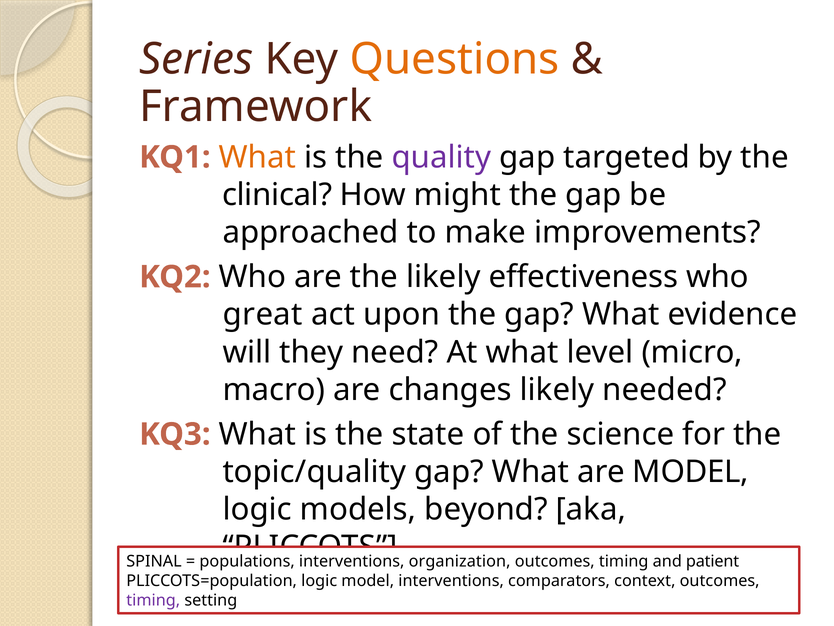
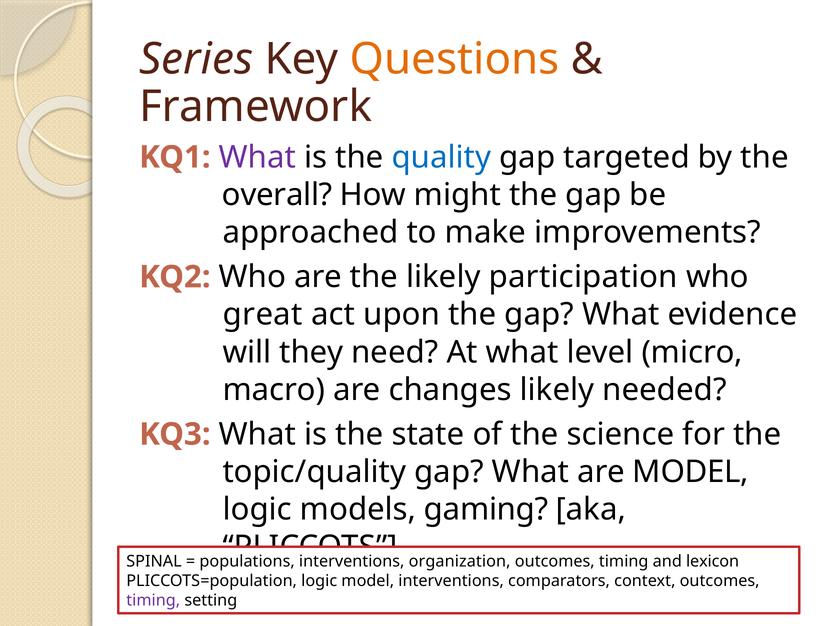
What at (257, 157) colour: orange -> purple
quality colour: purple -> blue
clinical: clinical -> overall
effectiveness: effectiveness -> participation
beyond: beyond -> gaming
patient: patient -> lexicon
